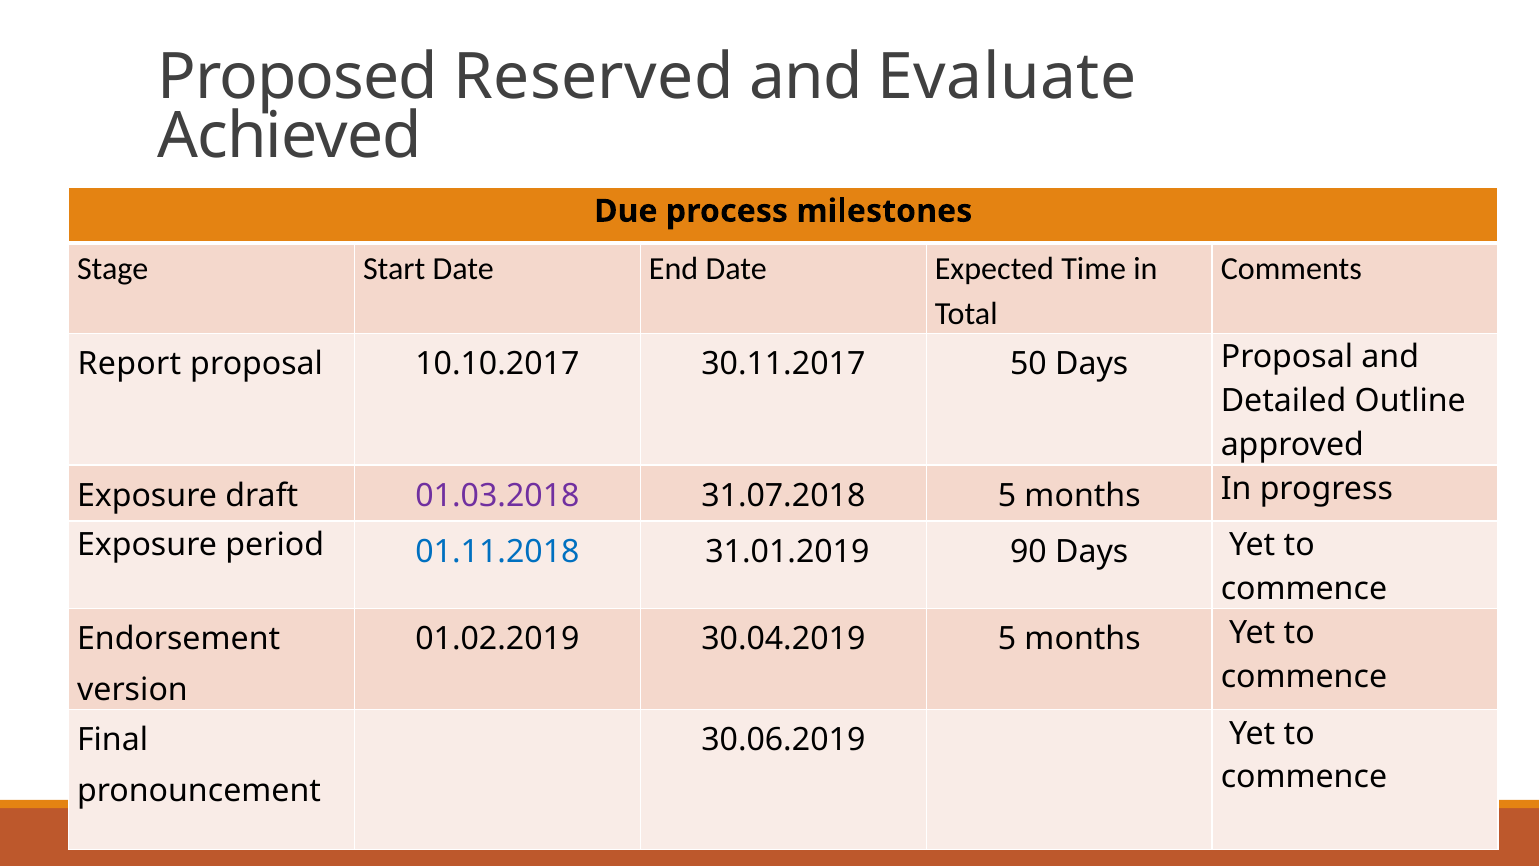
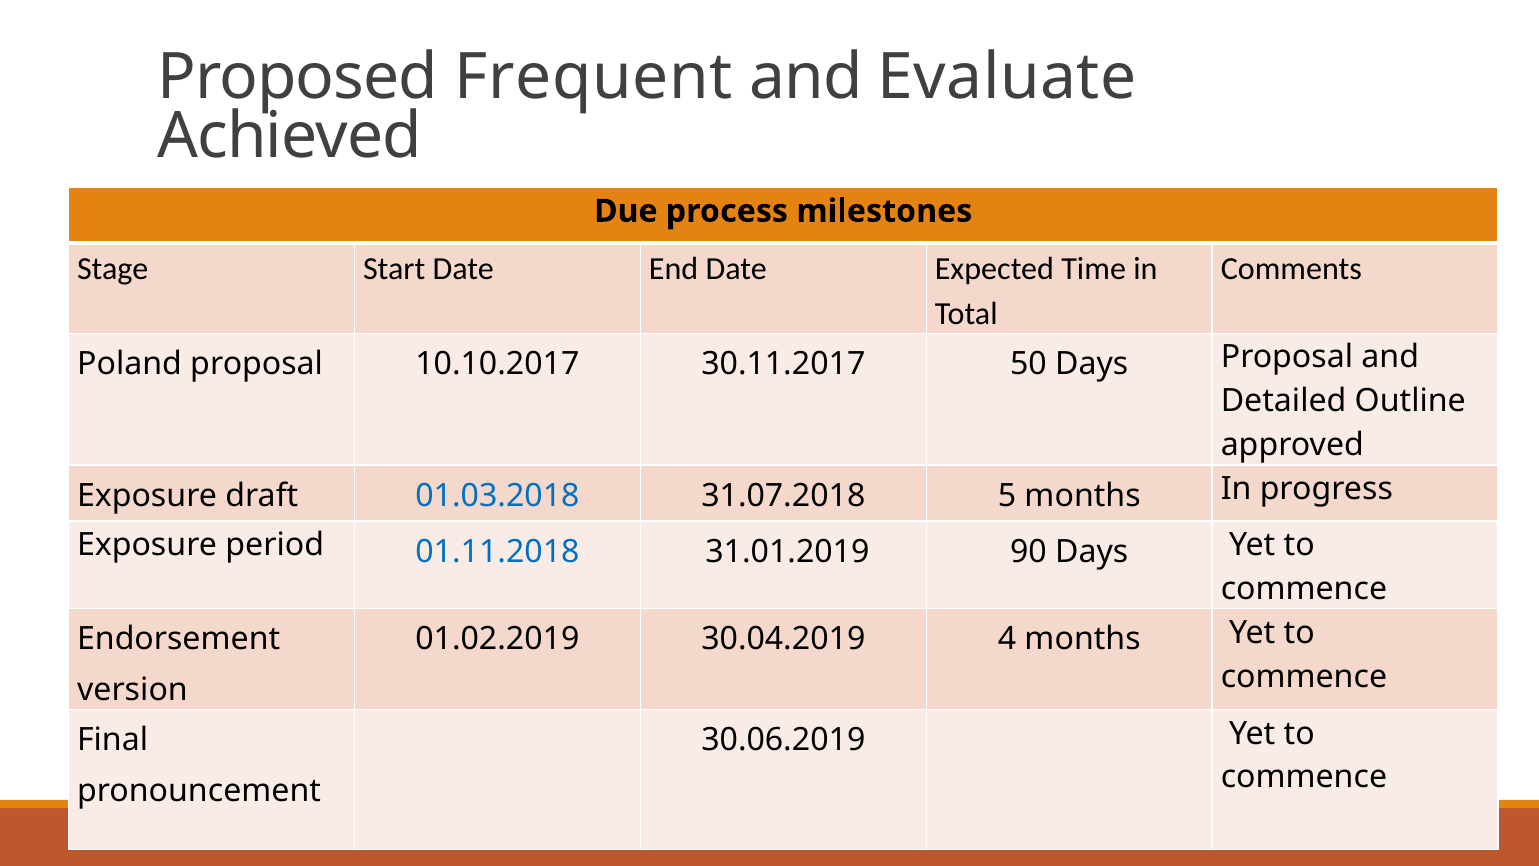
Reserved: Reserved -> Frequent
Report: Report -> Poland
01.03.2018 colour: purple -> blue
30.04.2019 5: 5 -> 4
